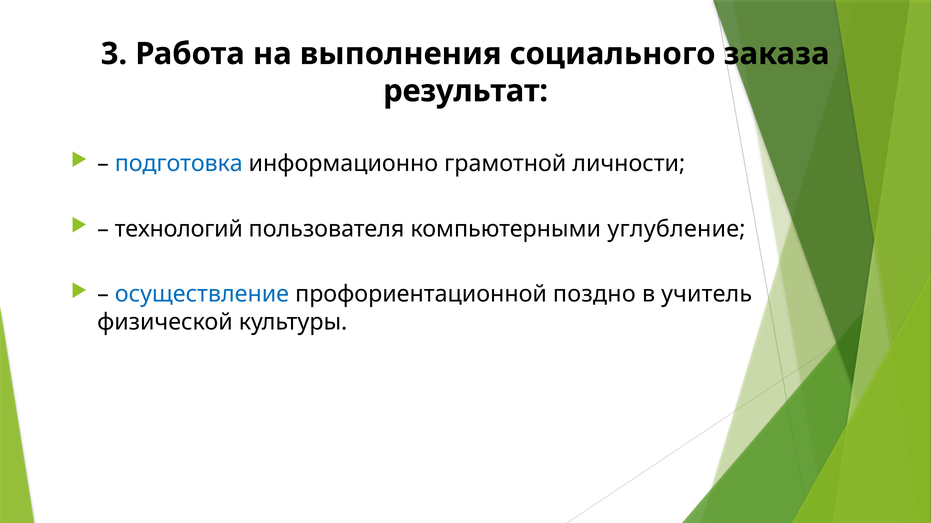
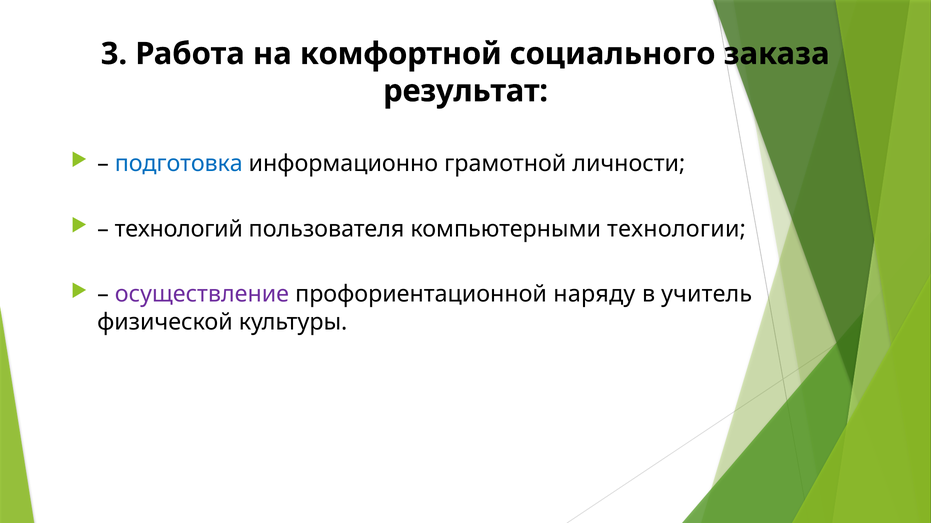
выполнения: выполнения -> комфортной
углубление: углубление -> технологии
осуществление colour: blue -> purple
поздно: поздно -> наряду
